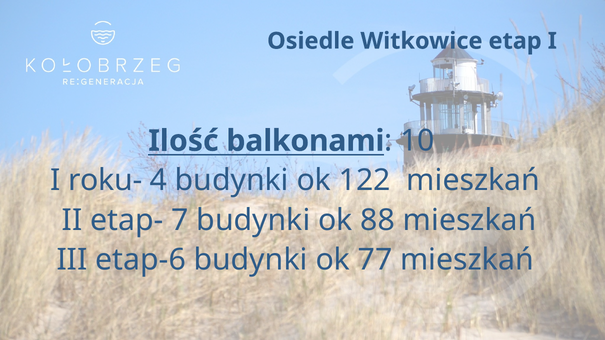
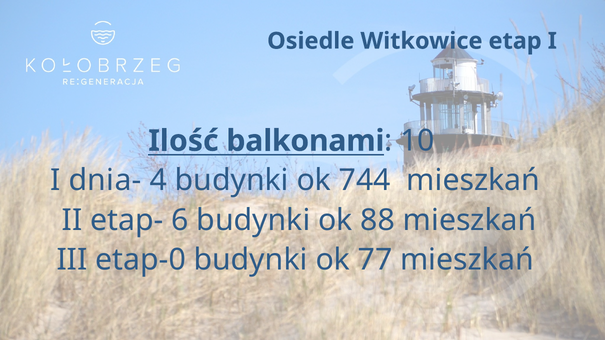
roku-: roku- -> dnia-
122: 122 -> 744
7: 7 -> 6
etap-6: etap-6 -> etap-0
